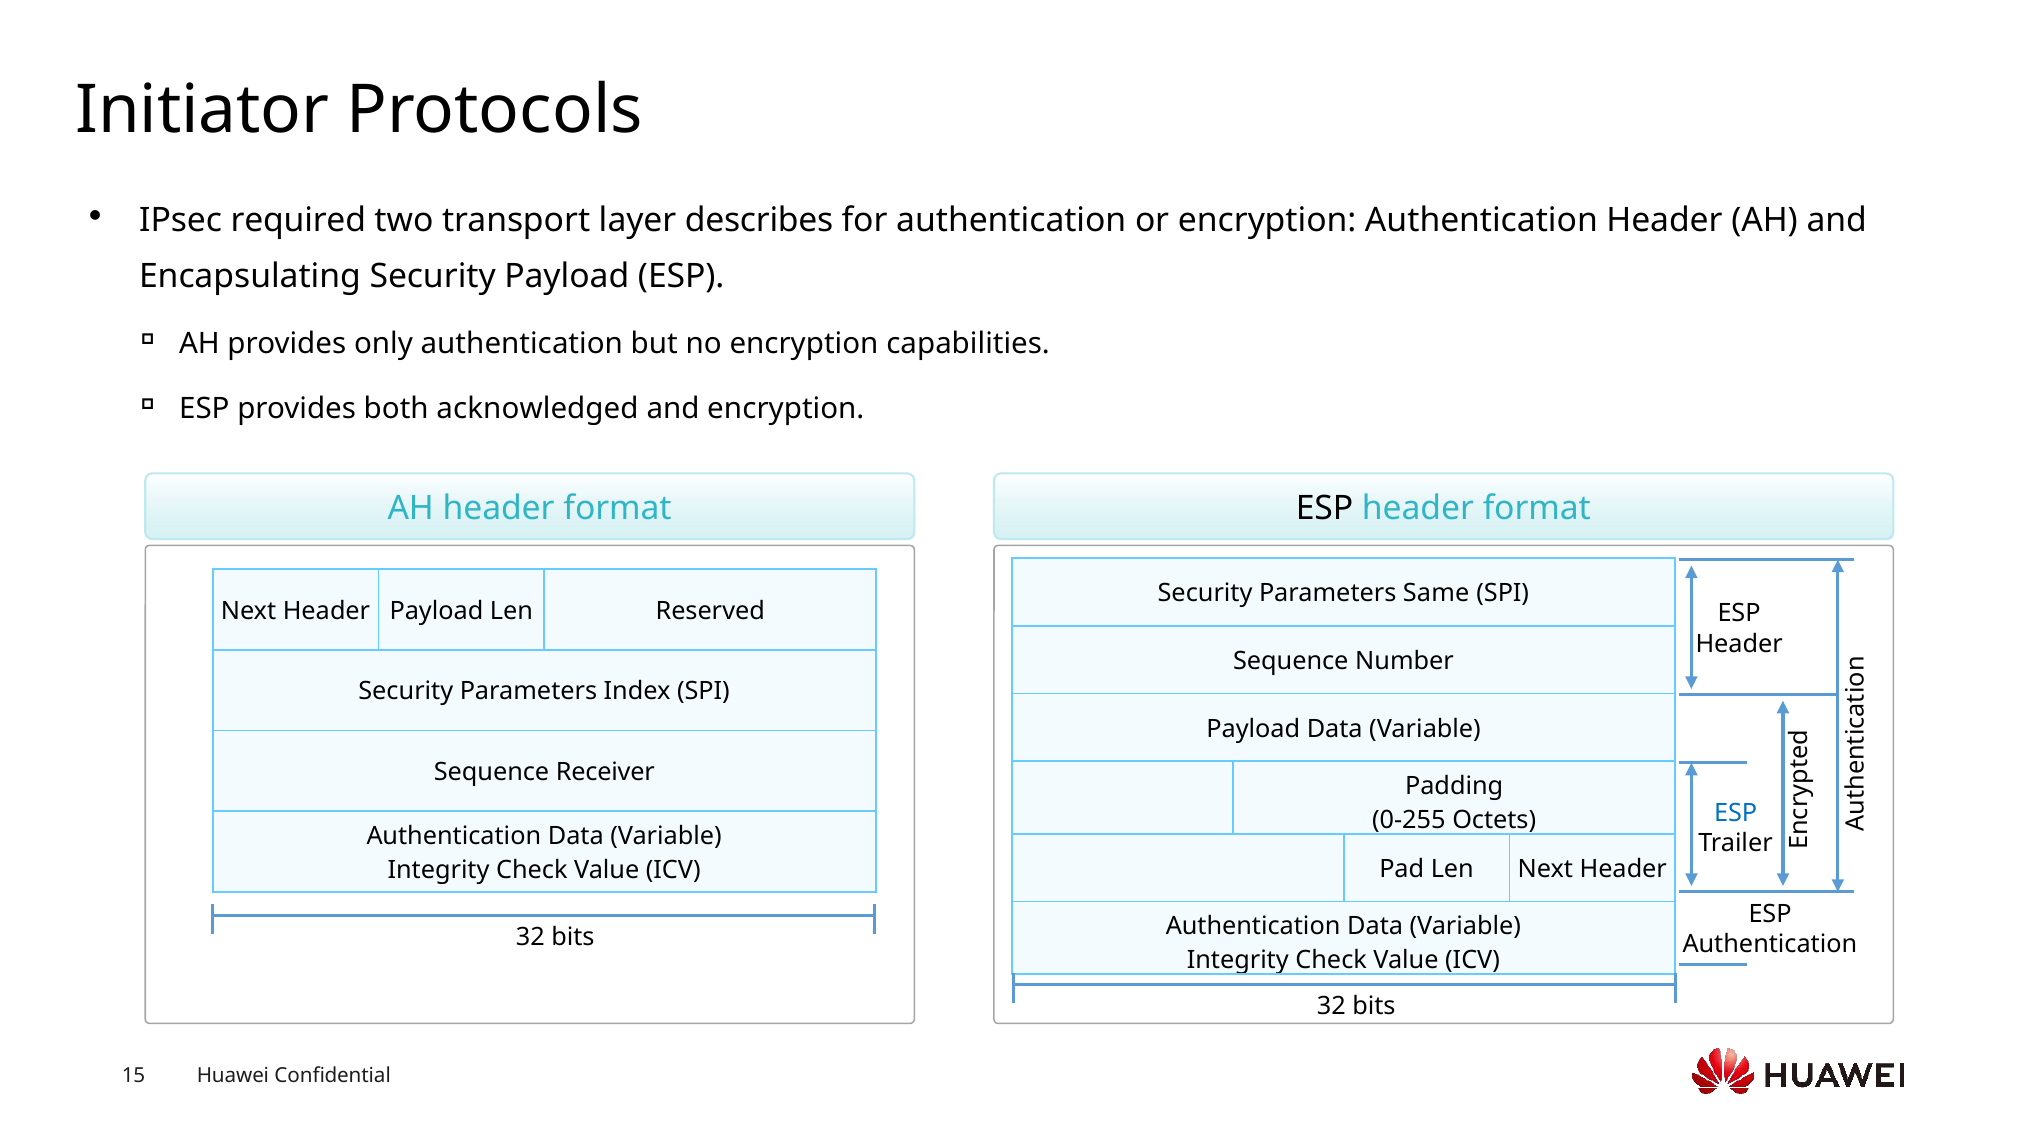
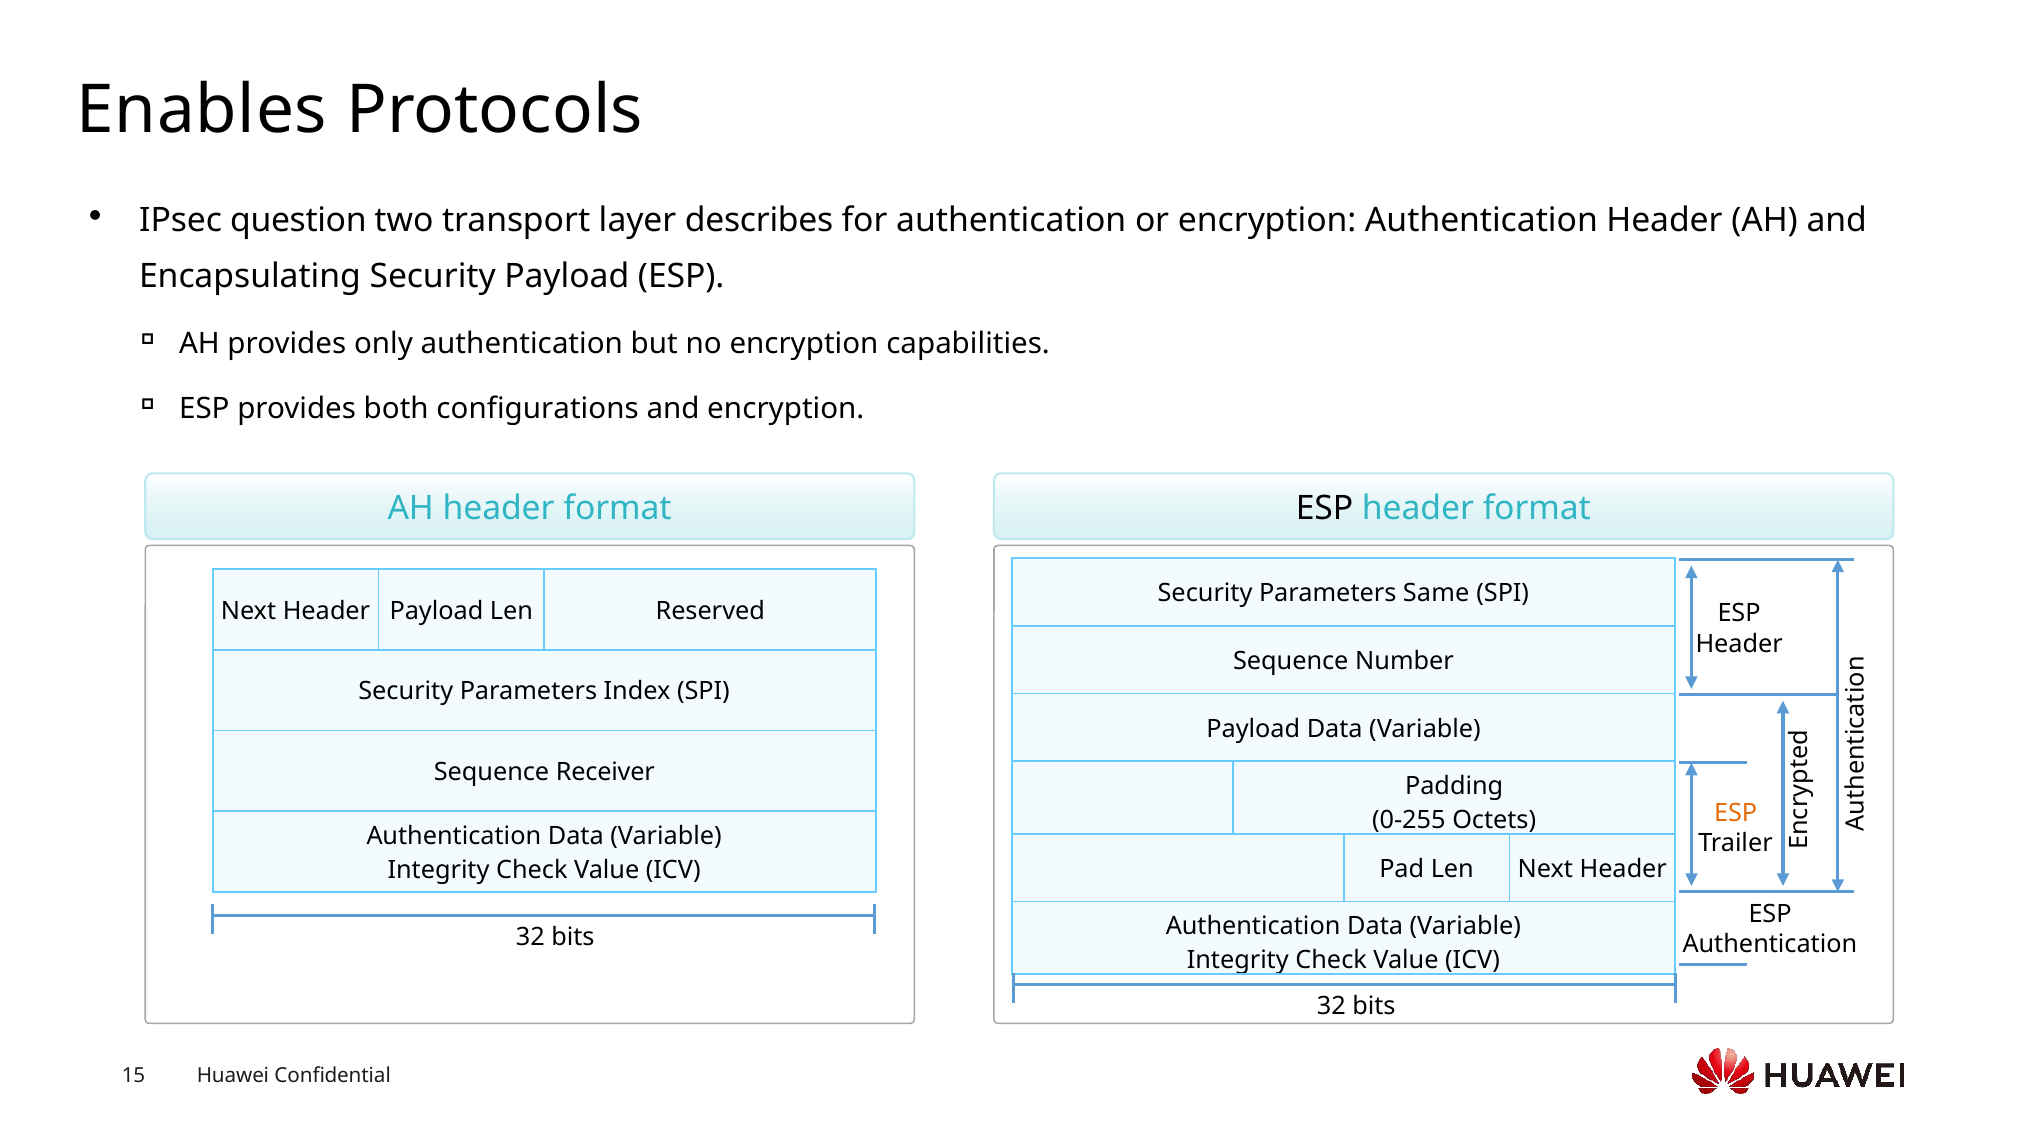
Initiator: Initiator -> Enables
required: required -> question
acknowledged: acknowledged -> configurations
ESP at (1736, 813) colour: blue -> orange
